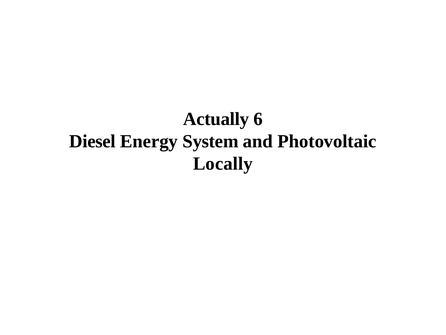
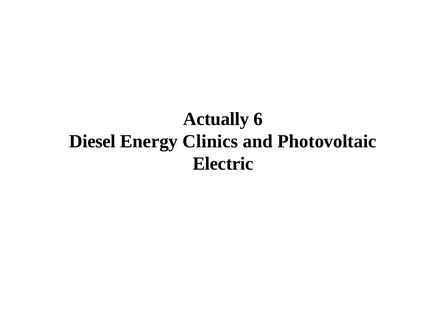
System: System -> Clinics
Locally: Locally -> Electric
